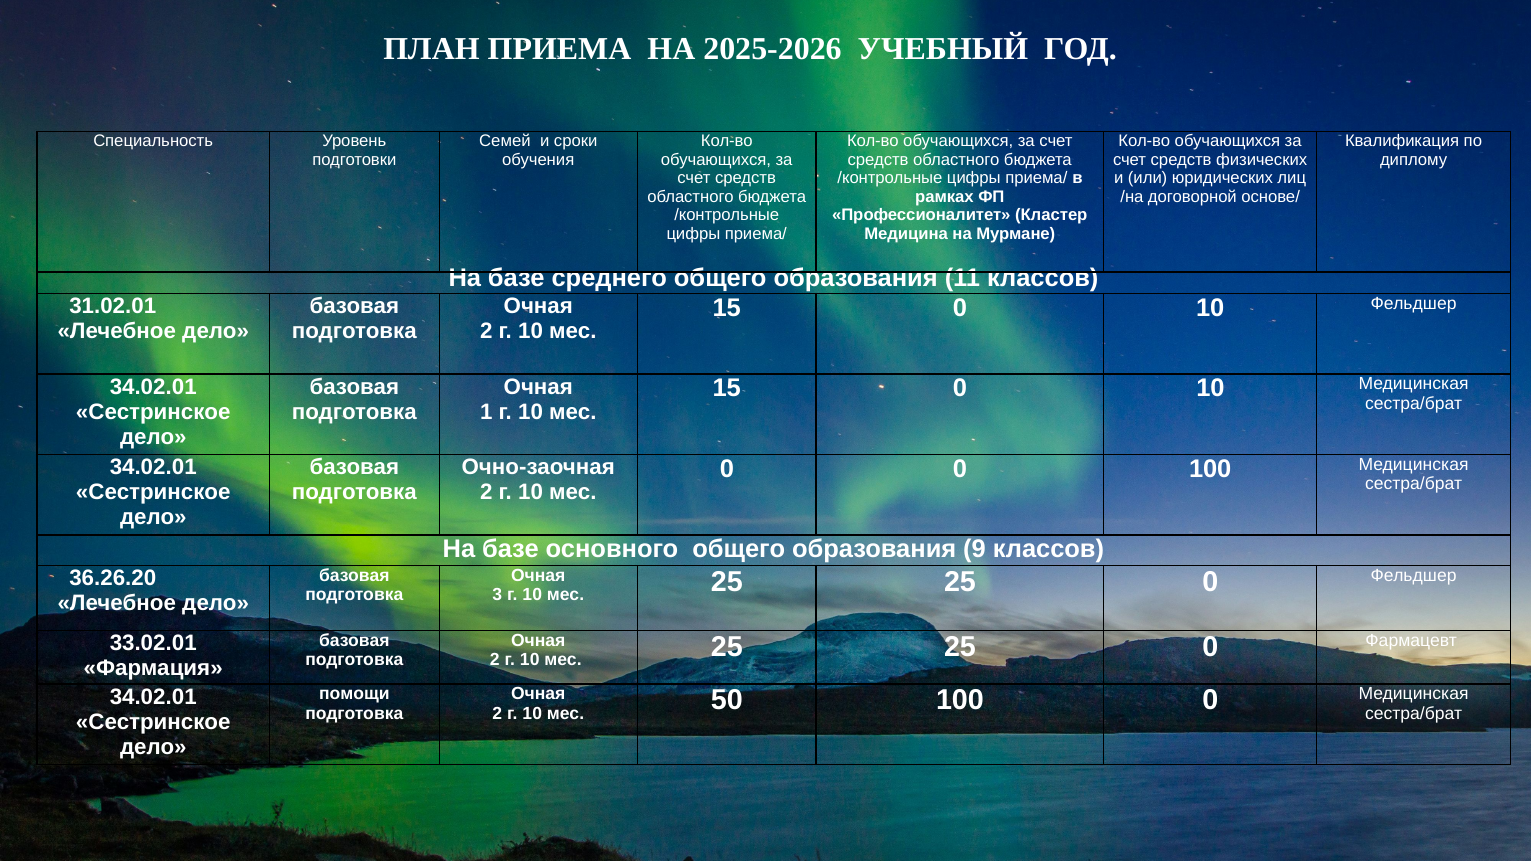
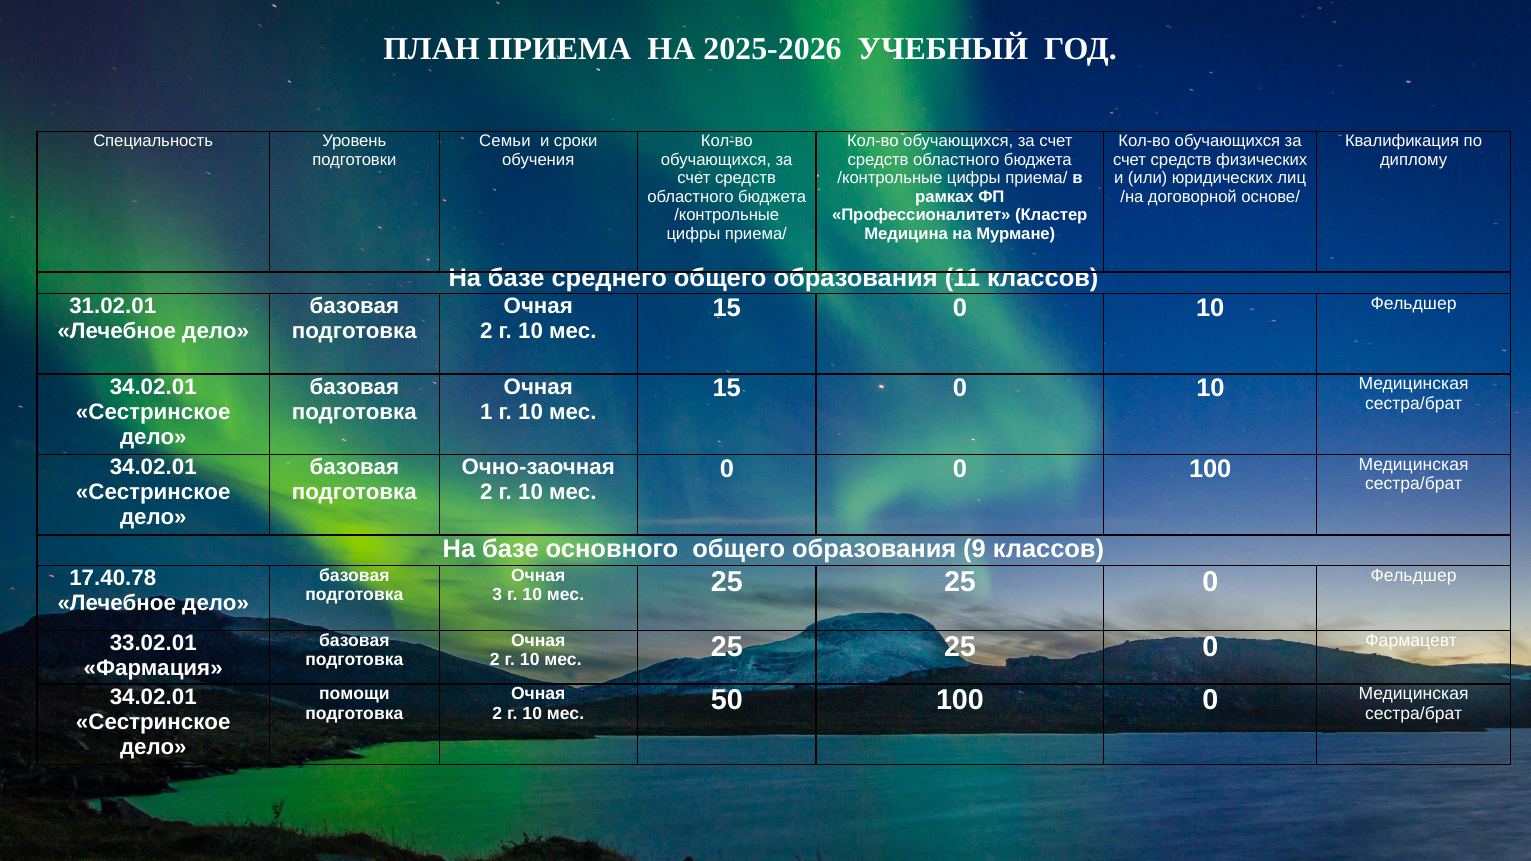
Семей: Семей -> Семьи
36.26.20: 36.26.20 -> 17.40.78
